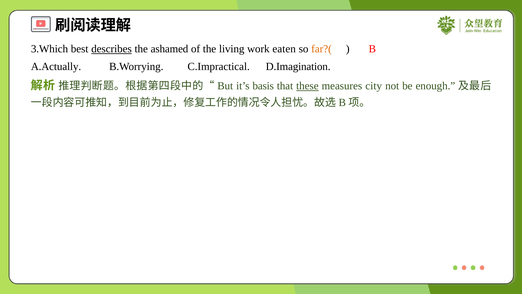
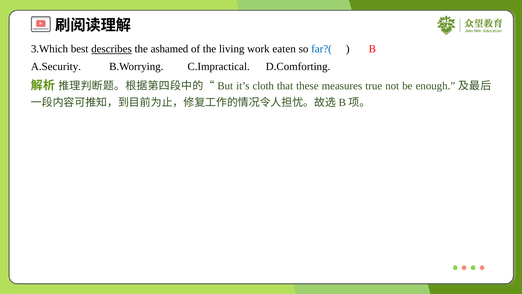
far?( colour: orange -> blue
A.Actually: A.Actually -> A.Security
D.Imagination: D.Imagination -> D.Comforting
basis: basis -> cloth
these underline: present -> none
city: city -> true
